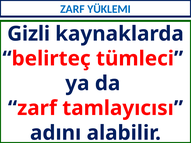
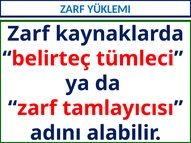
Gizli at (29, 34): Gizli -> Zarf
